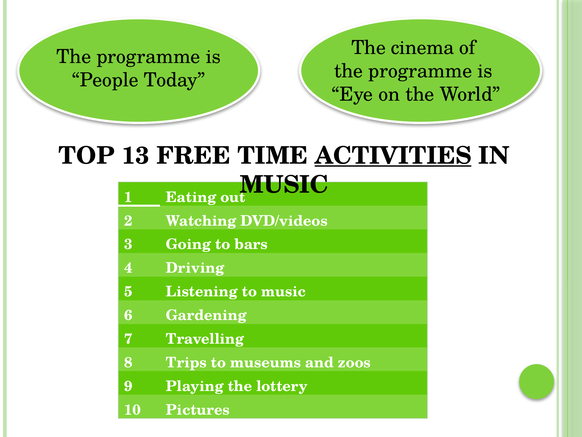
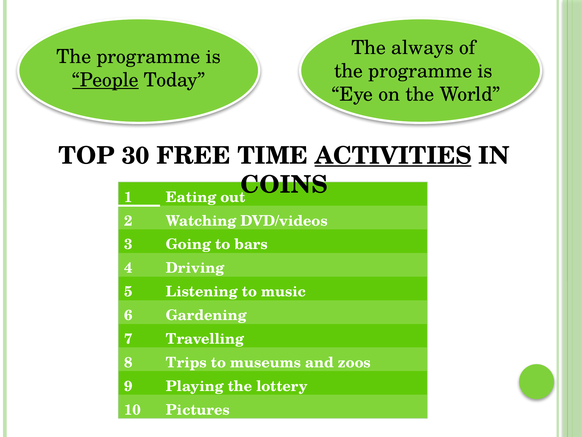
cinema: cinema -> always
People underline: none -> present
13: 13 -> 30
MUSIC at (284, 185): MUSIC -> COINS
